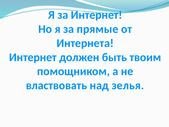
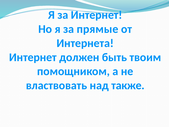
зелья: зелья -> также
